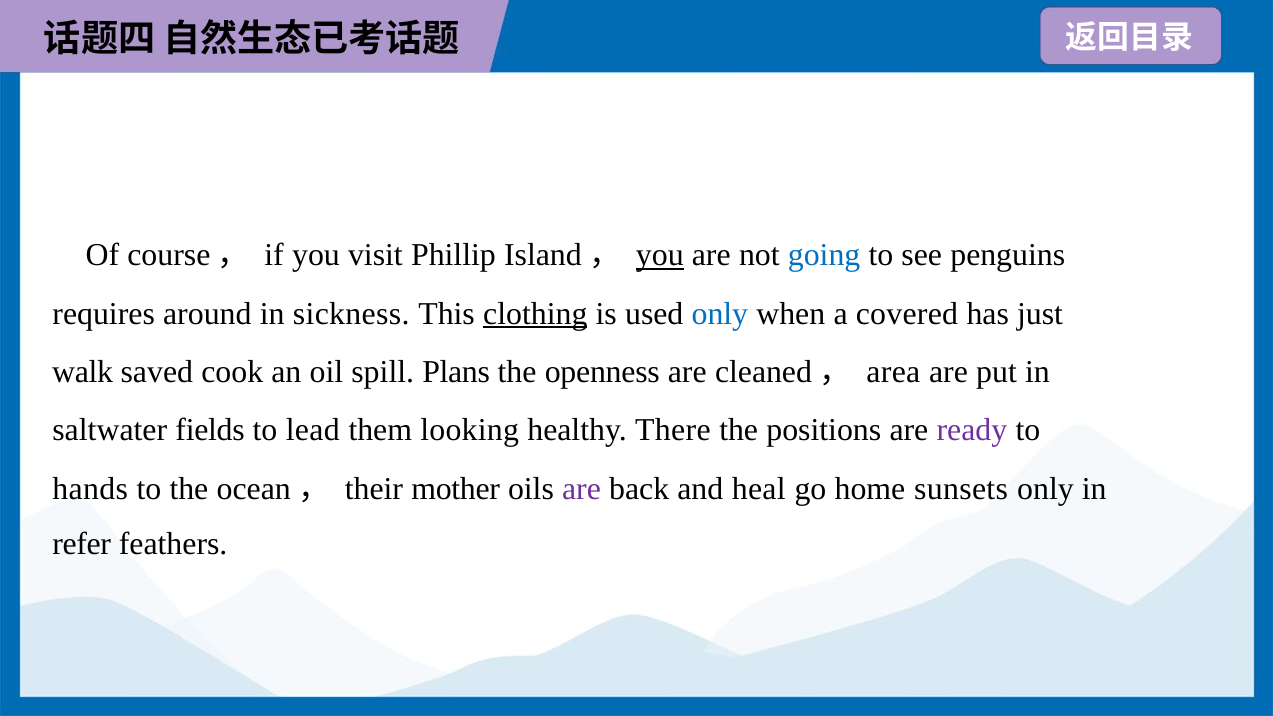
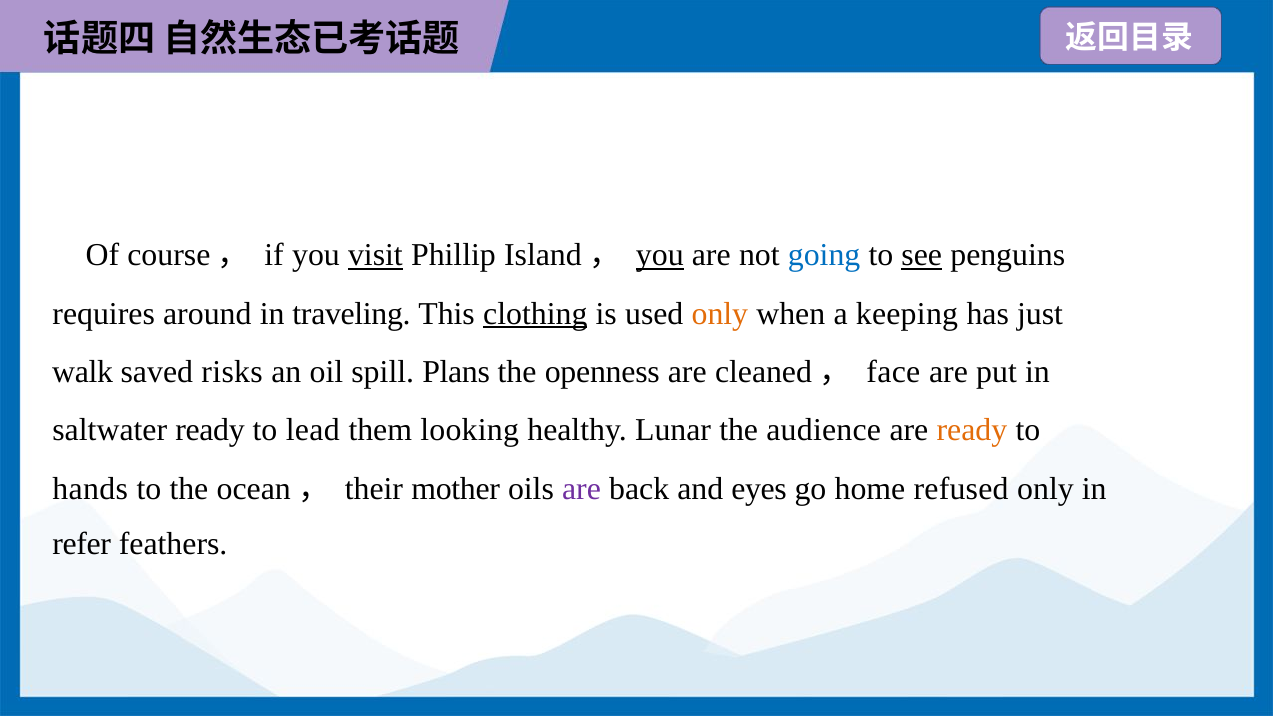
visit underline: none -> present
see underline: none -> present
sickness: sickness -> traveling
only at (720, 314) colour: blue -> orange
covered: covered -> keeping
cook: cook -> risks
area: area -> face
saltwater fields: fields -> ready
There: There -> Lunar
positions: positions -> audience
ready at (972, 430) colour: purple -> orange
heal: heal -> eyes
sunsets: sunsets -> refused
